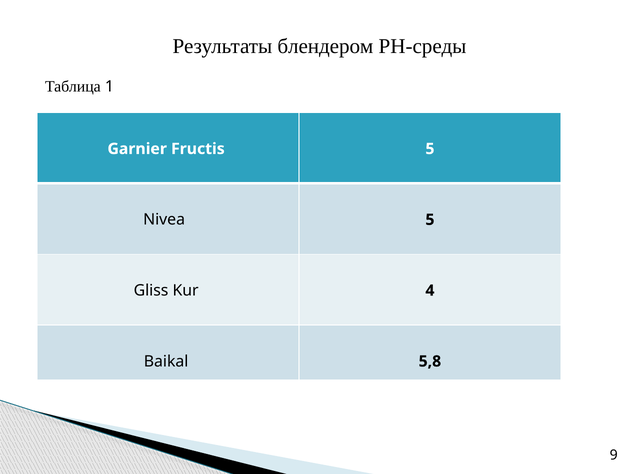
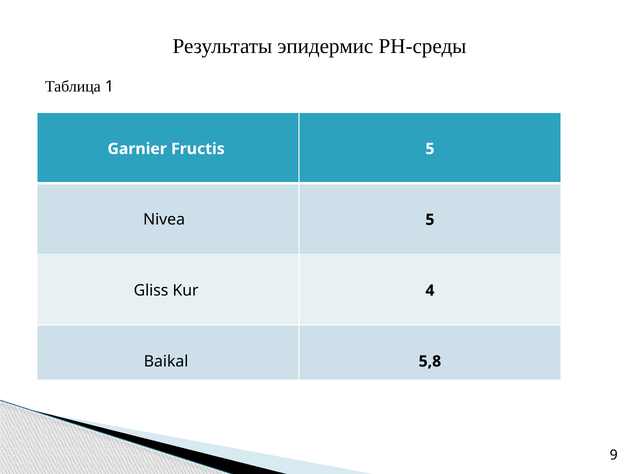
блендером: блендером -> эпидермис
